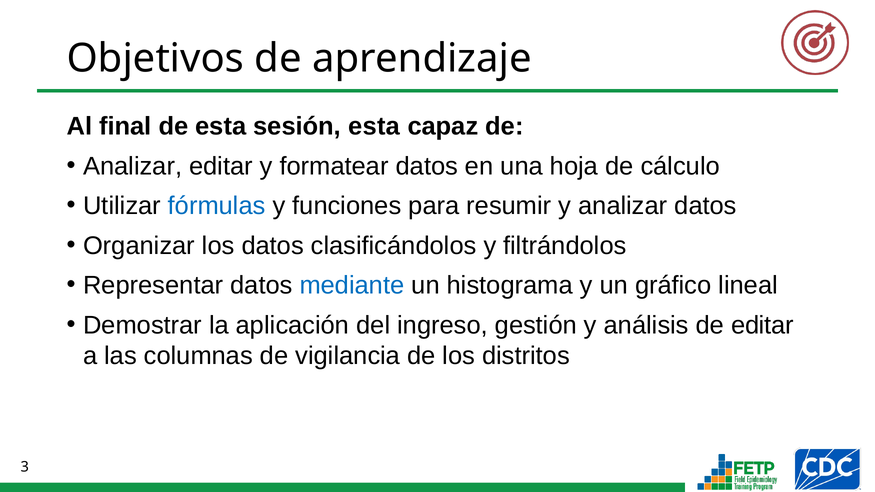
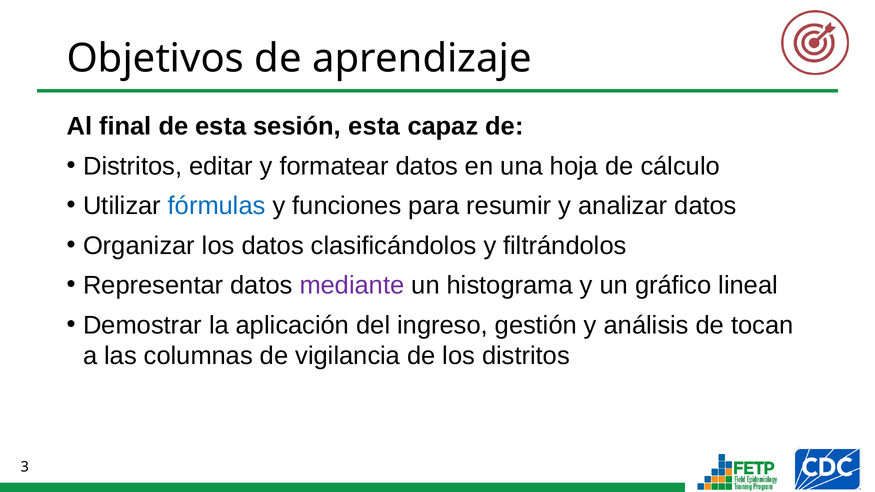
Analizar at (133, 166): Analizar -> Distritos
mediante colour: blue -> purple
de editar: editar -> tocan
